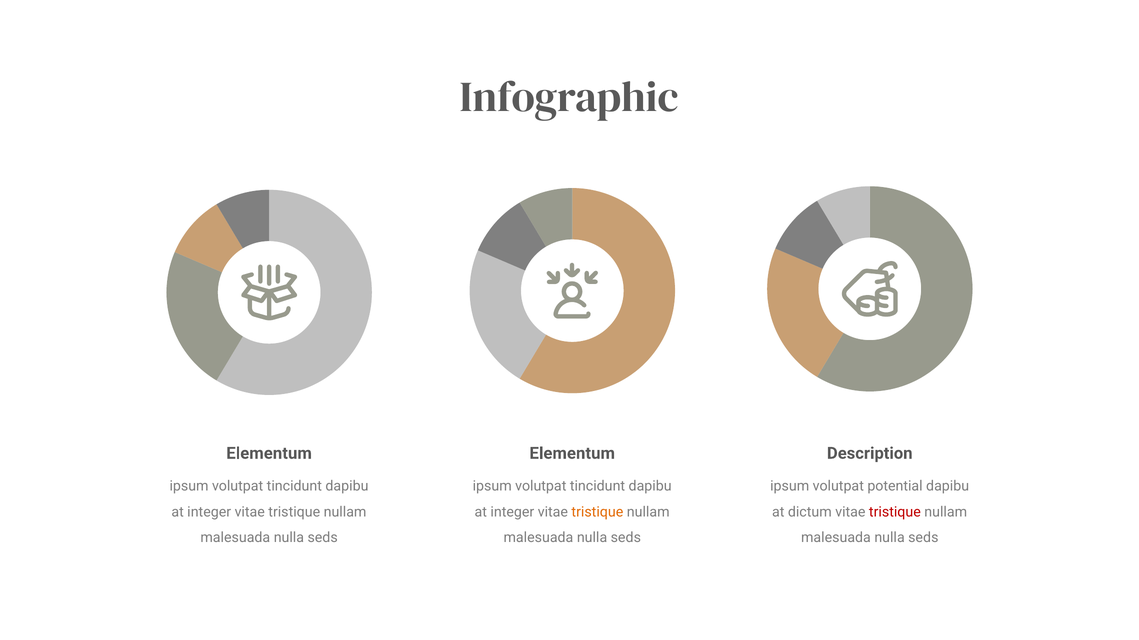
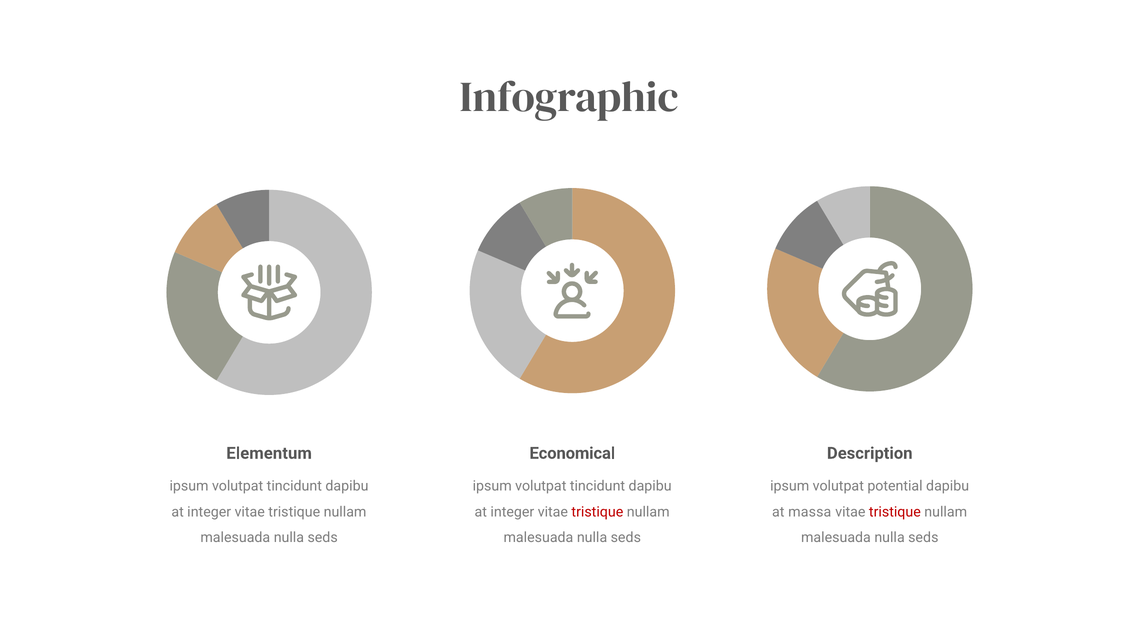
Elementum at (572, 454): Elementum -> Economical
tristique at (597, 512) colour: orange -> red
dictum: dictum -> massa
